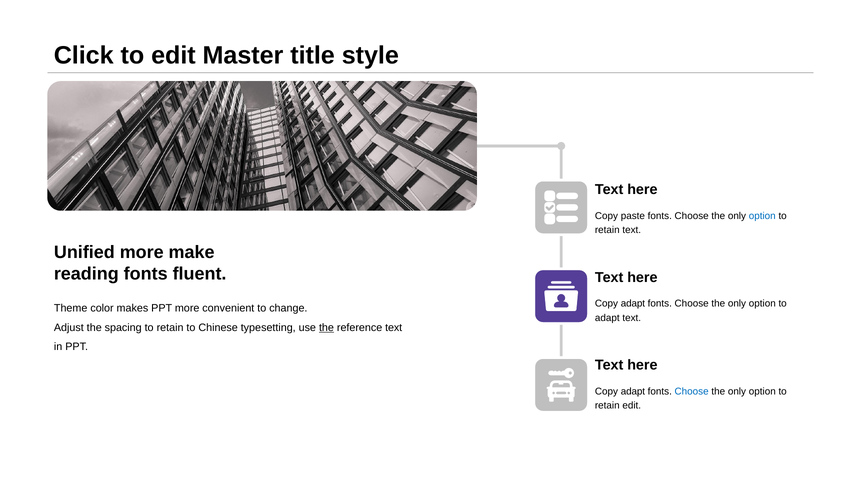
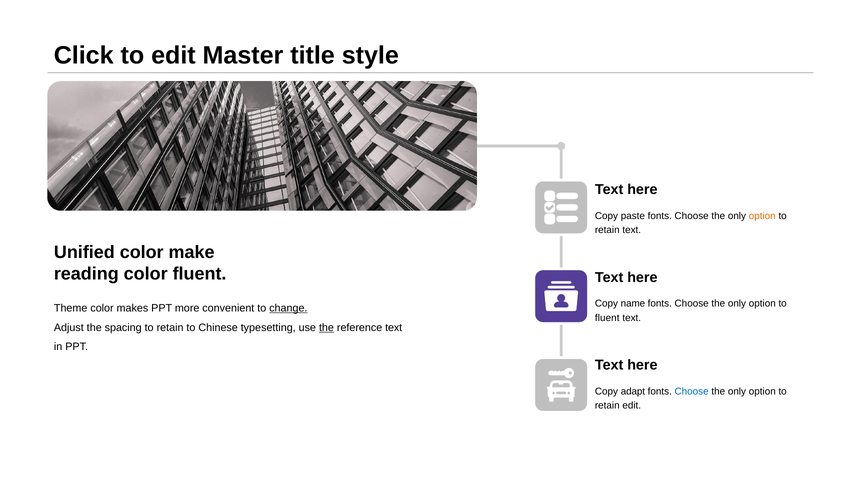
option at (762, 216) colour: blue -> orange
Unified more: more -> color
reading fonts: fonts -> color
adapt at (633, 304): adapt -> name
change underline: none -> present
adapt at (607, 318): adapt -> fluent
